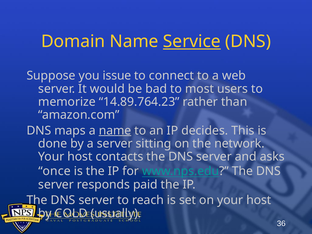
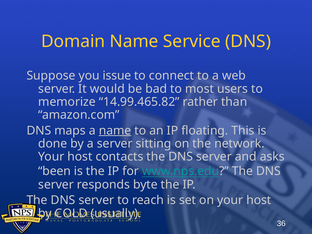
Service underline: present -> none
14.89.764.23: 14.89.764.23 -> 14.99.465.82
decides: decides -> floating
once: once -> been
paid: paid -> byte
